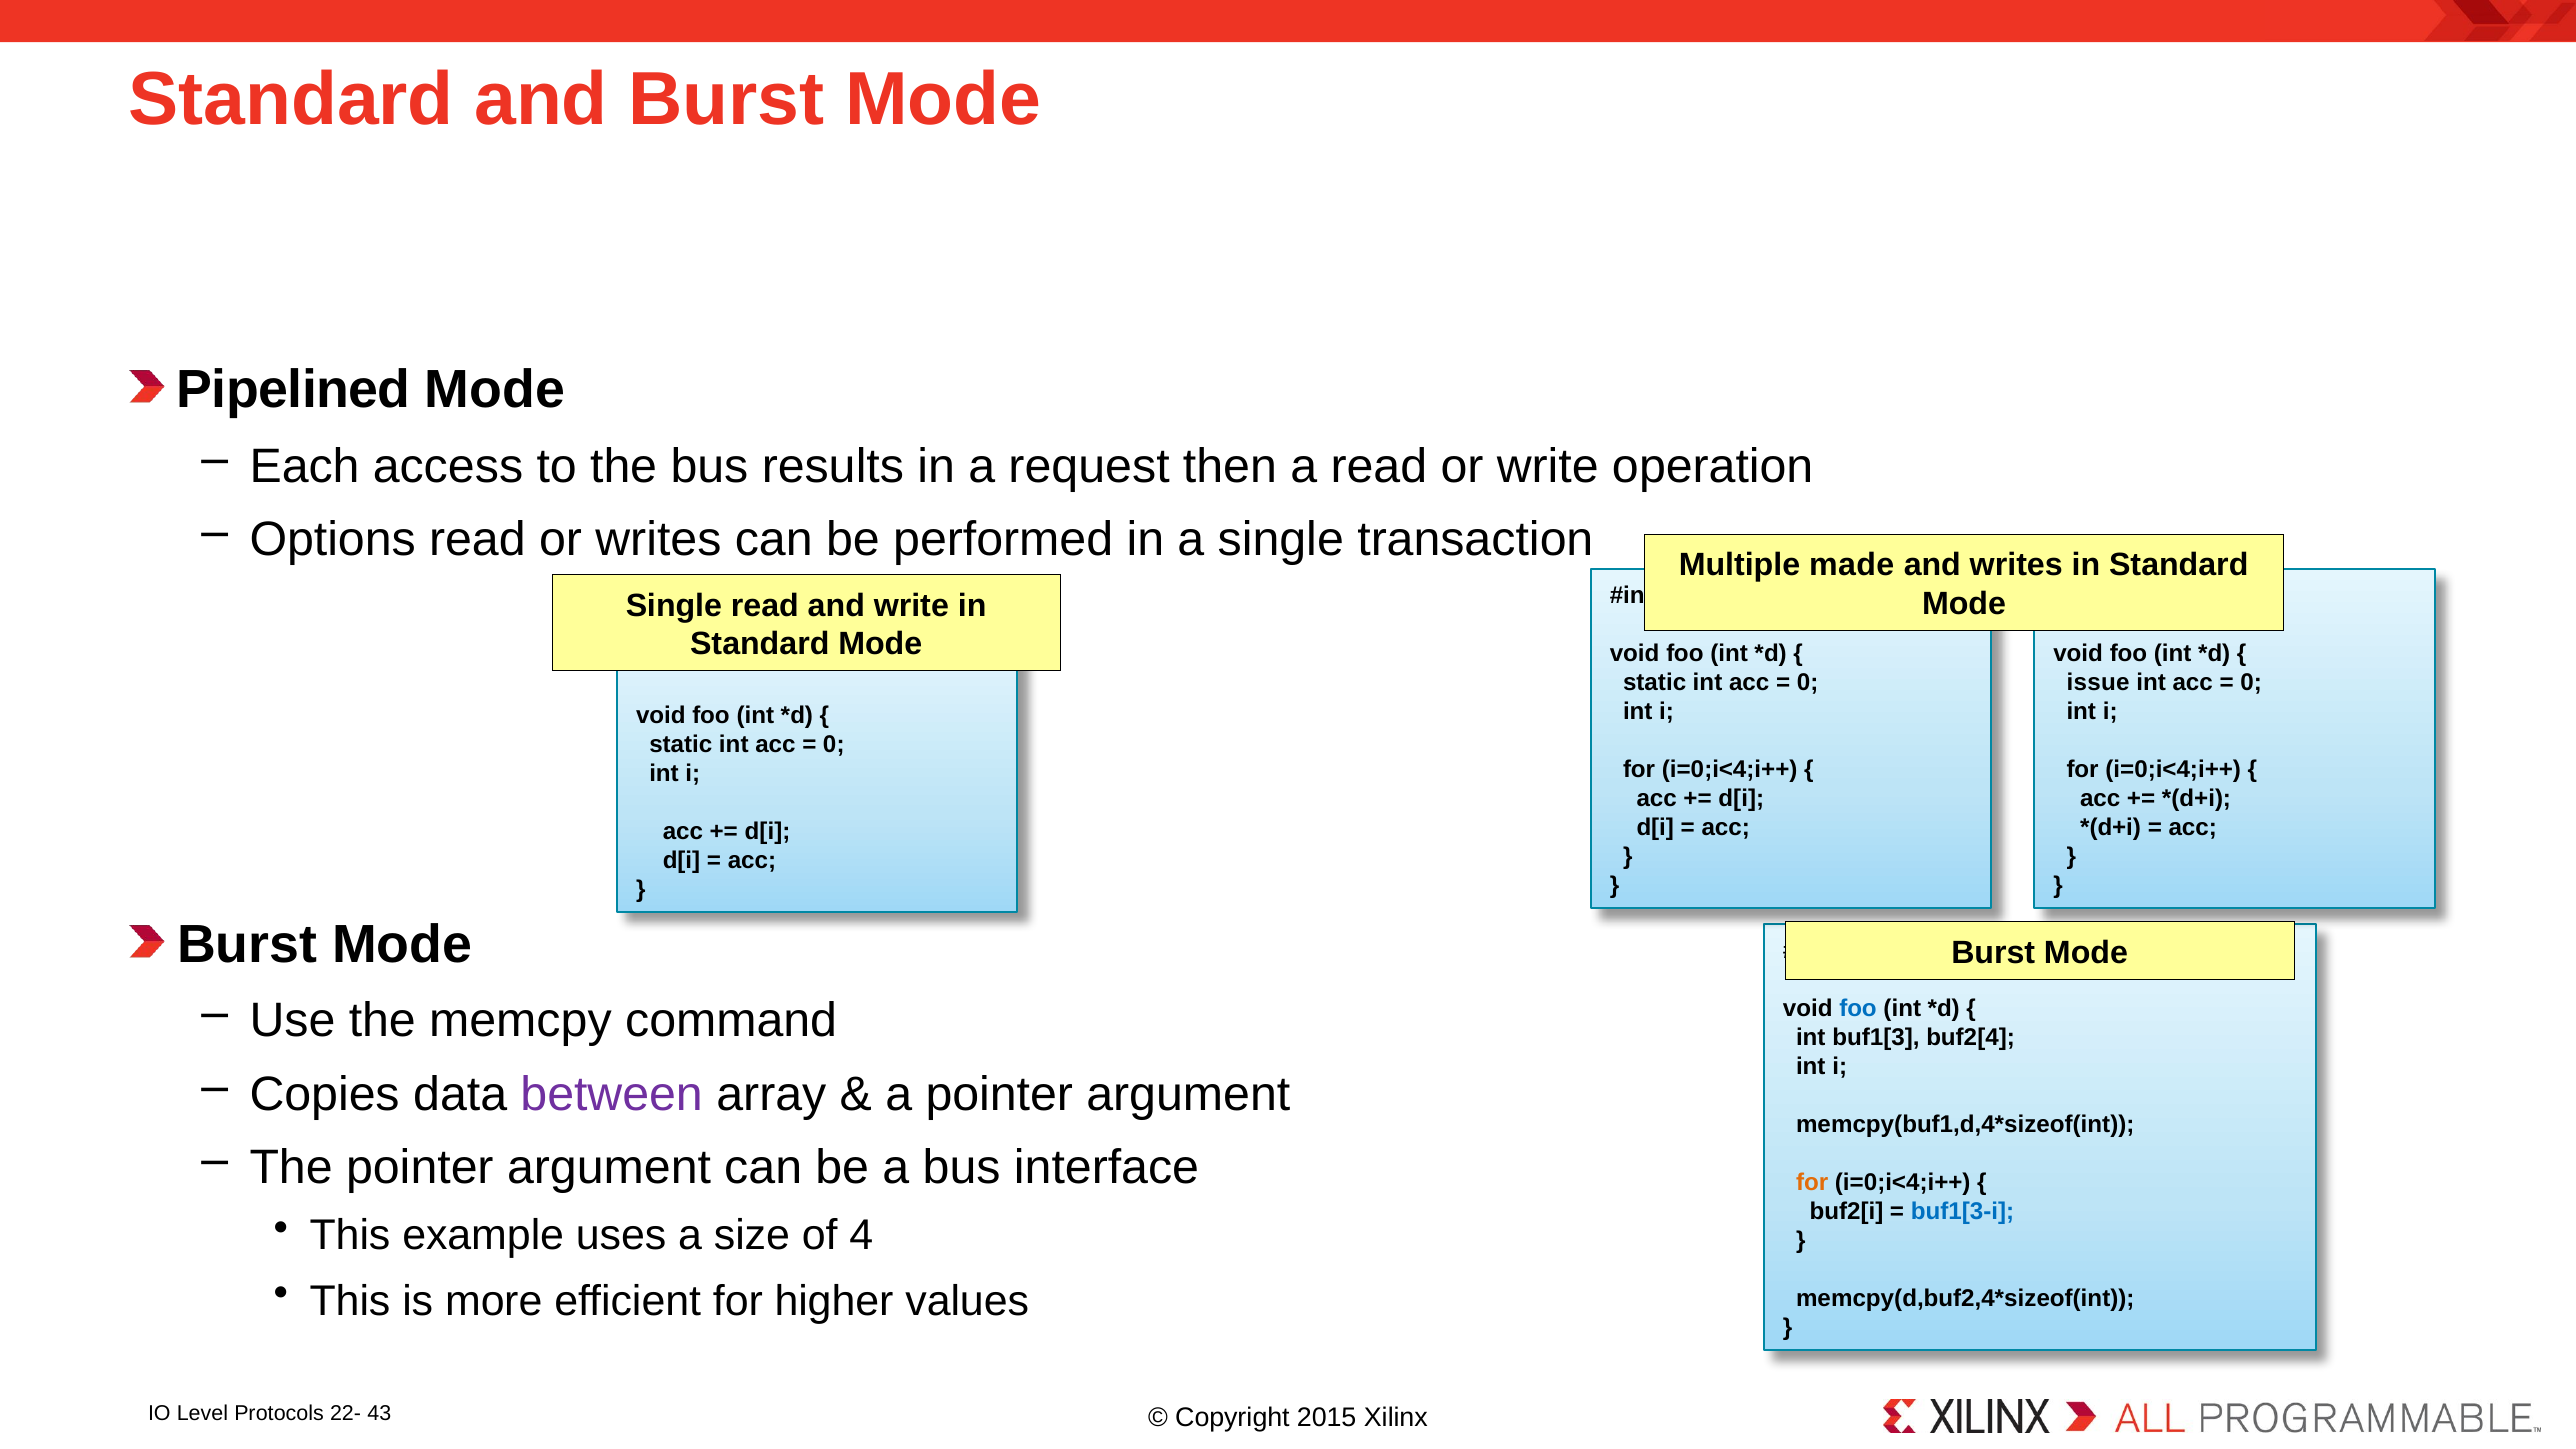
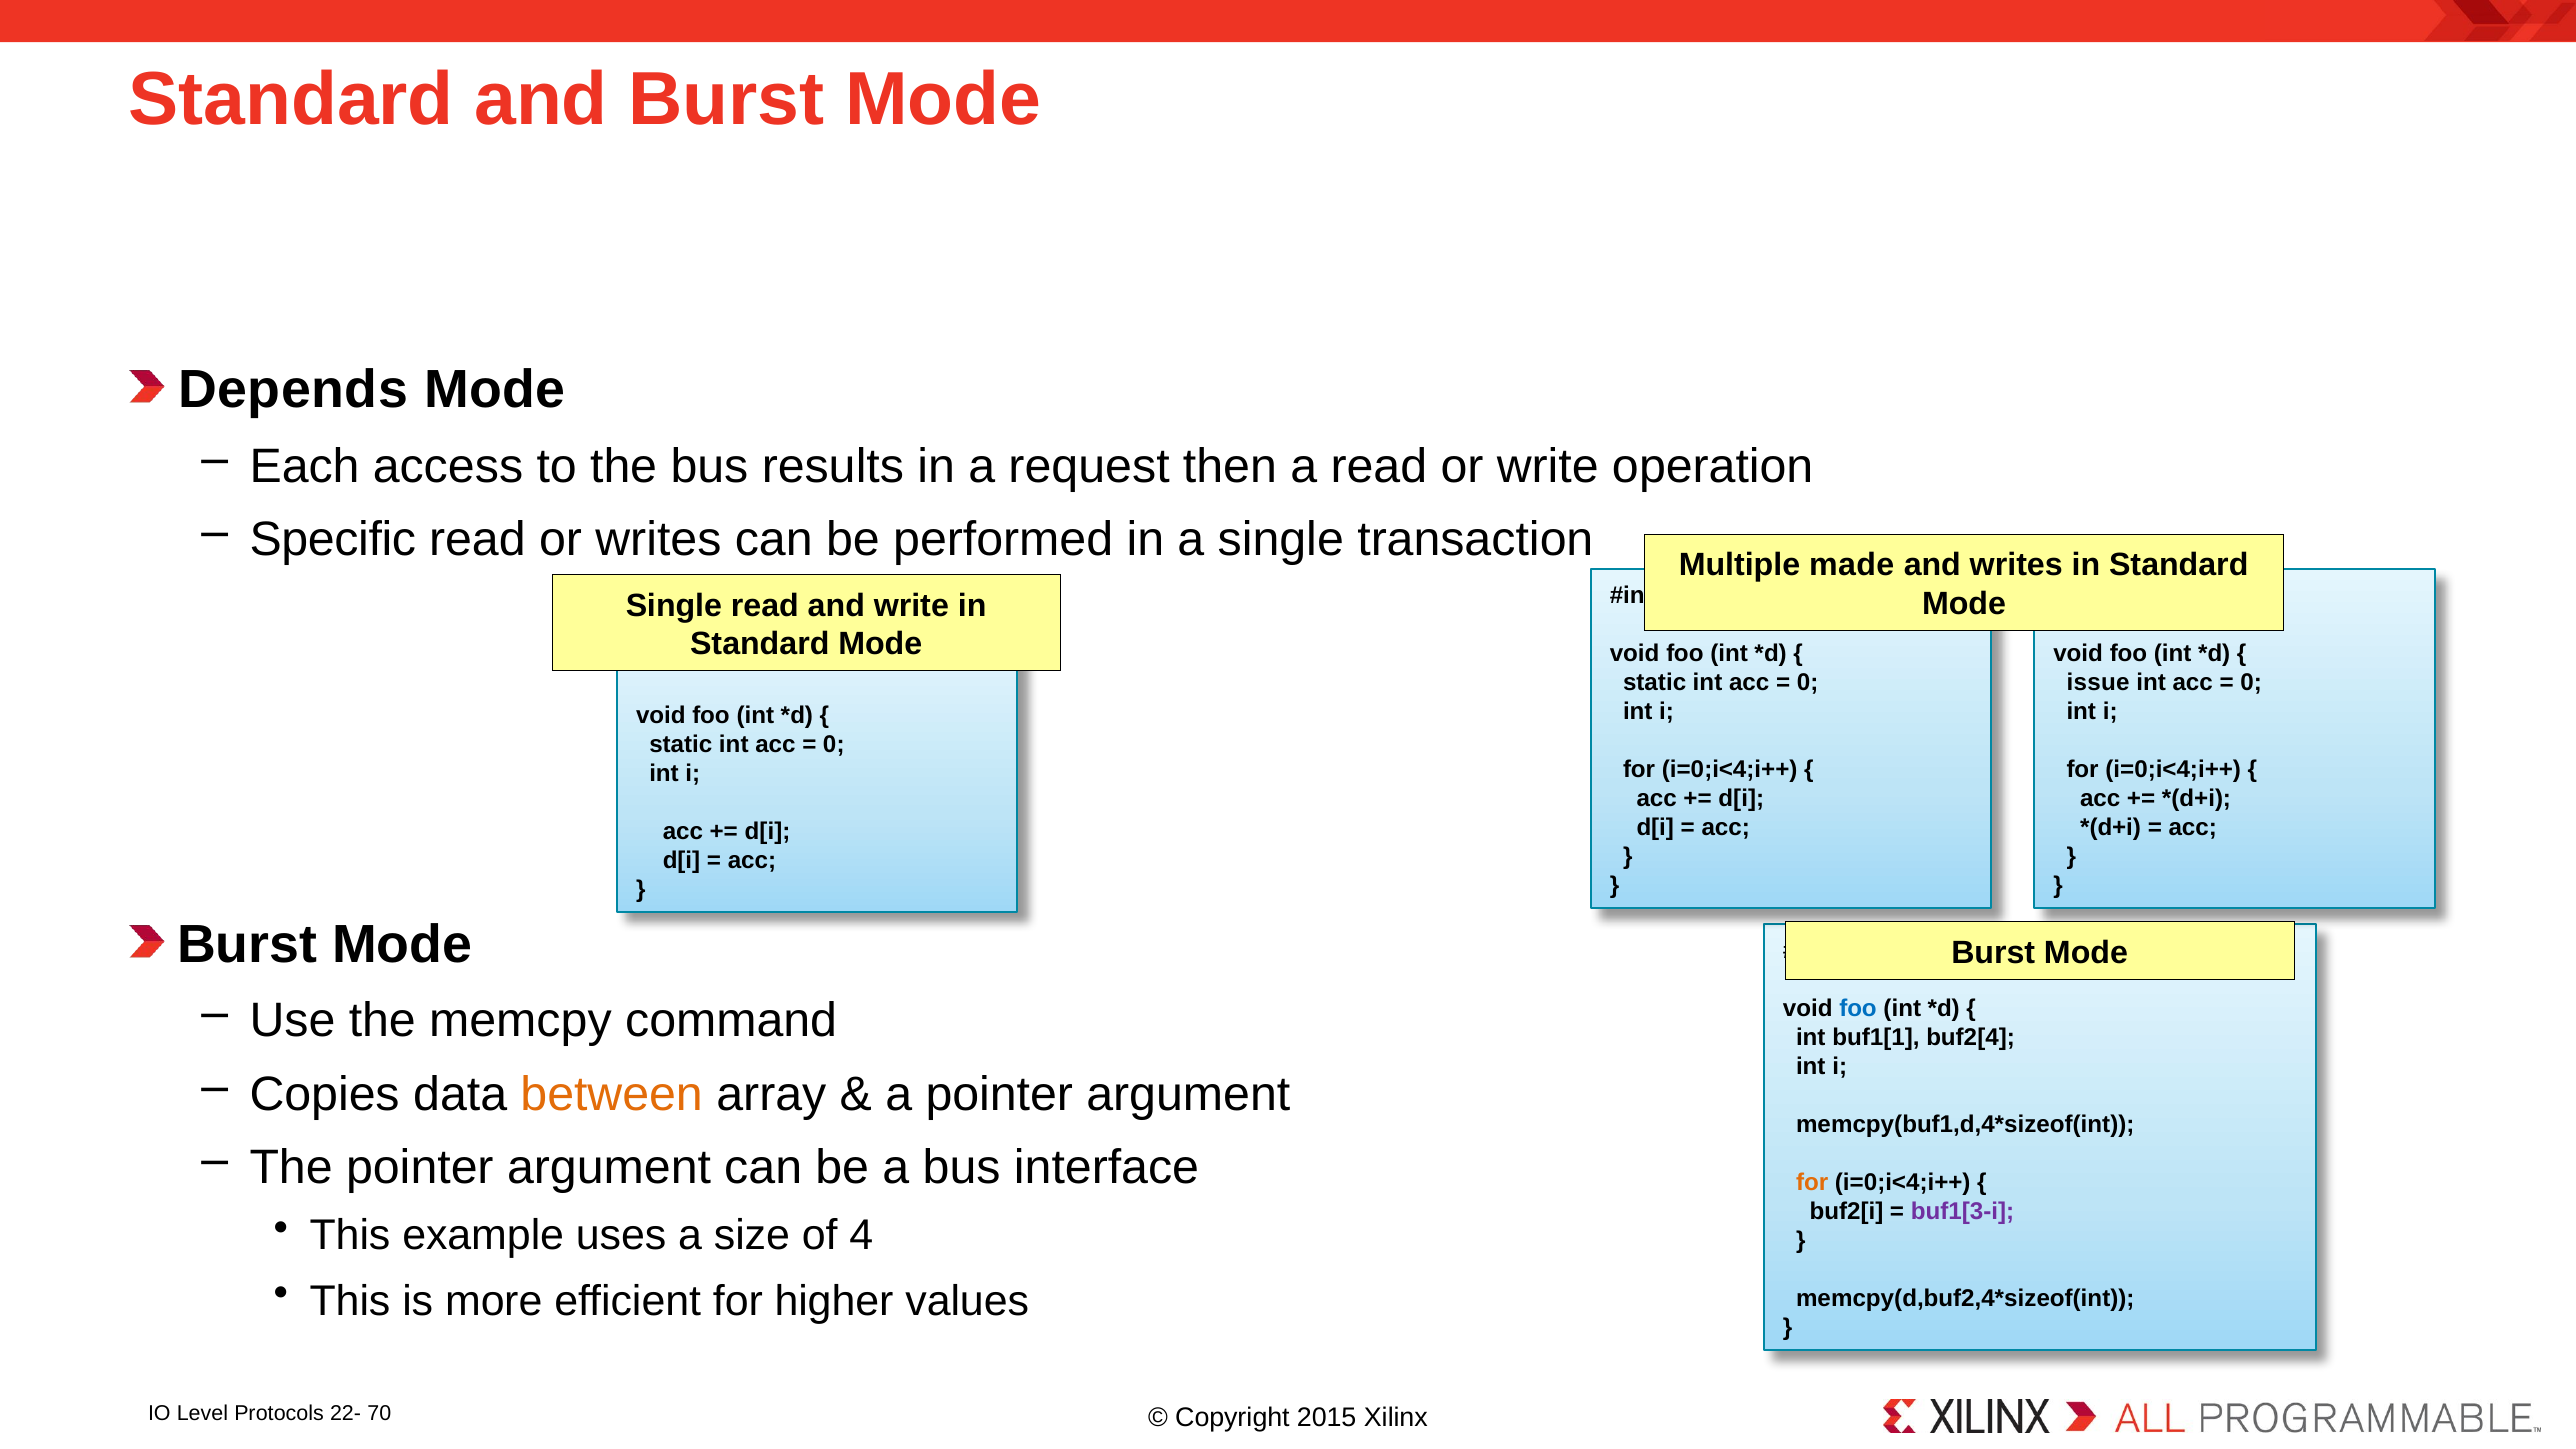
Pipelined: Pipelined -> Depends
Options: Options -> Specific
buf1[3: buf1[3 -> buf1[1
between colour: purple -> orange
buf1[3-i colour: blue -> purple
43: 43 -> 70
